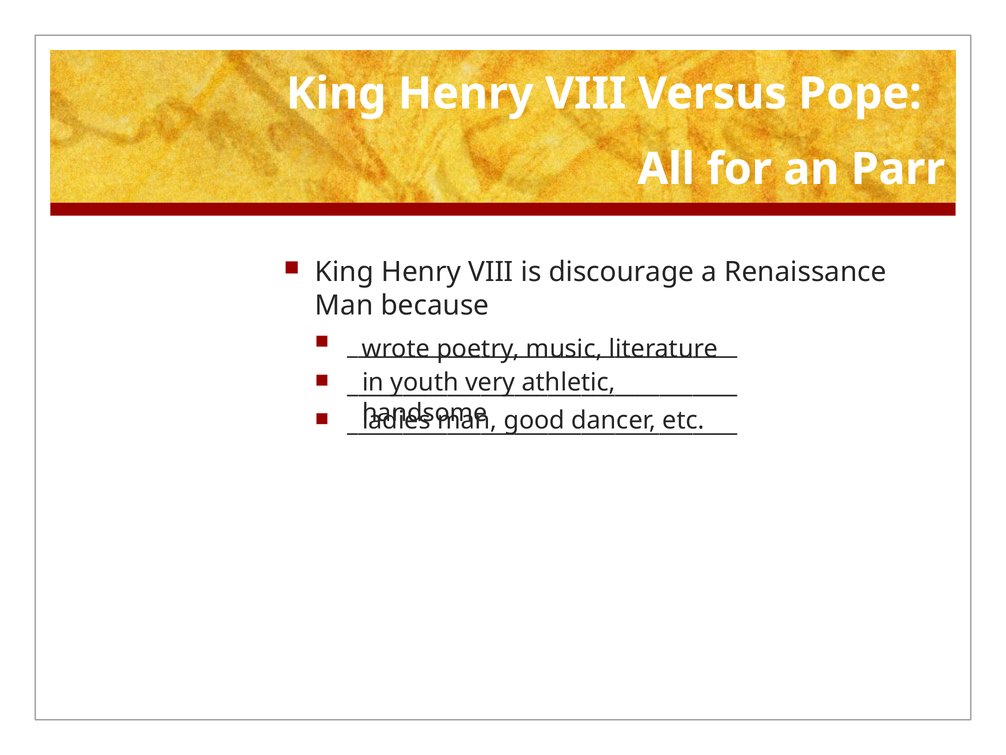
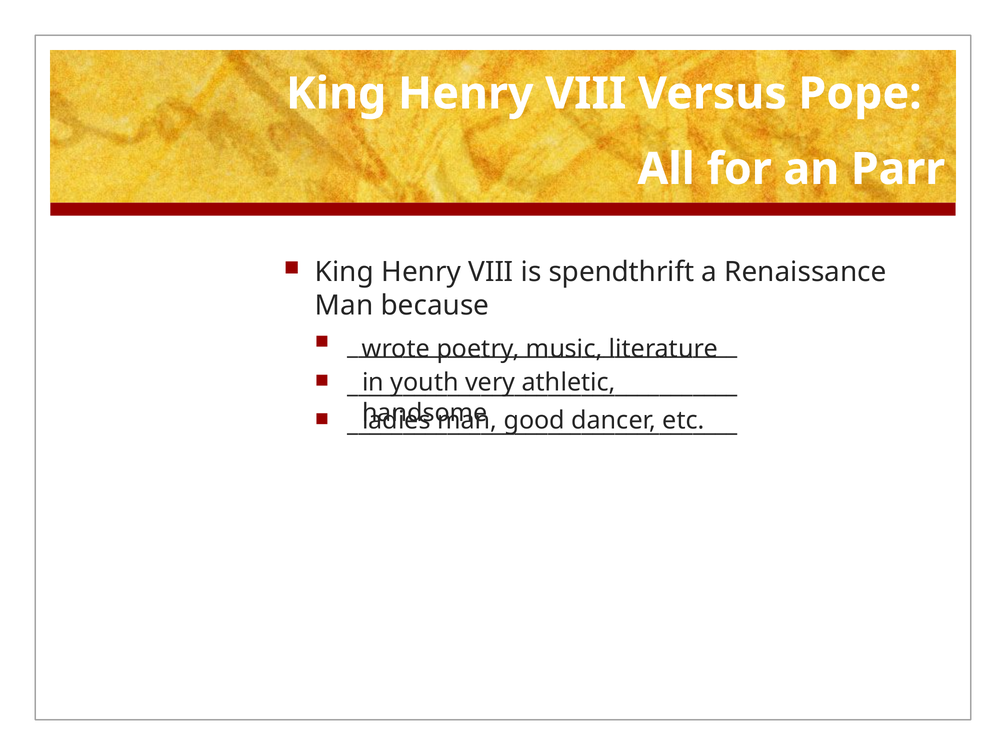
discourage: discourage -> spendthrift
